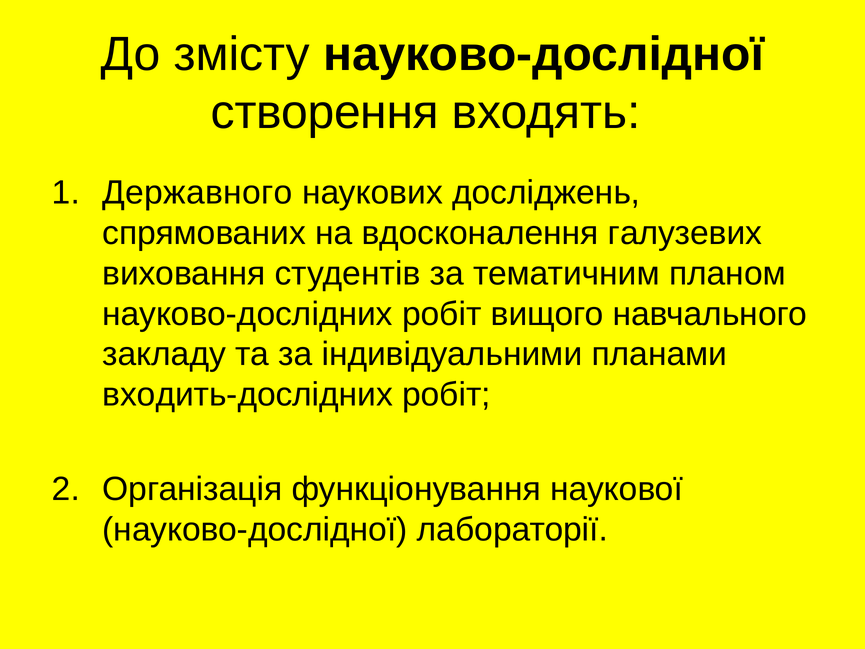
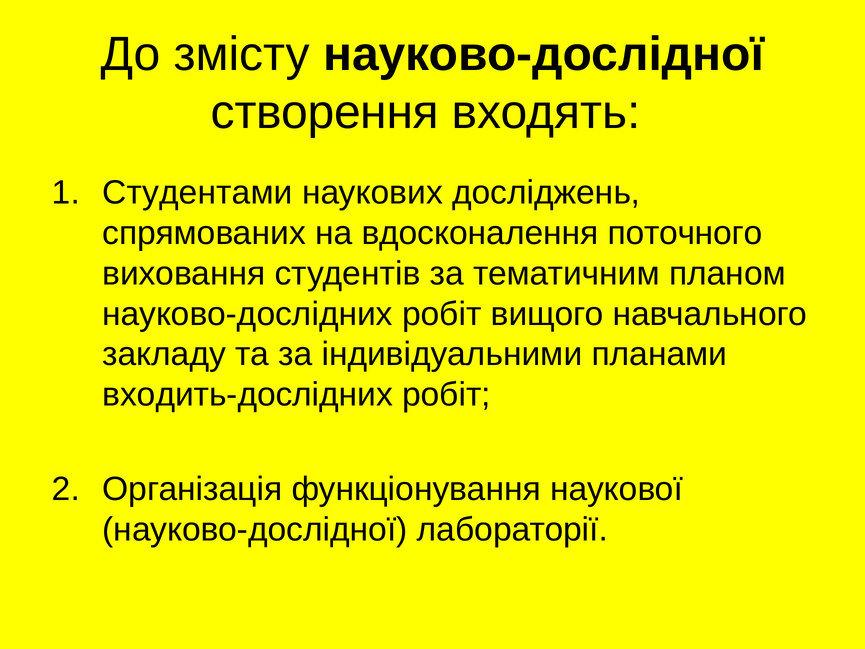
Державного: Державного -> Студентами
галузевих: галузевих -> поточного
